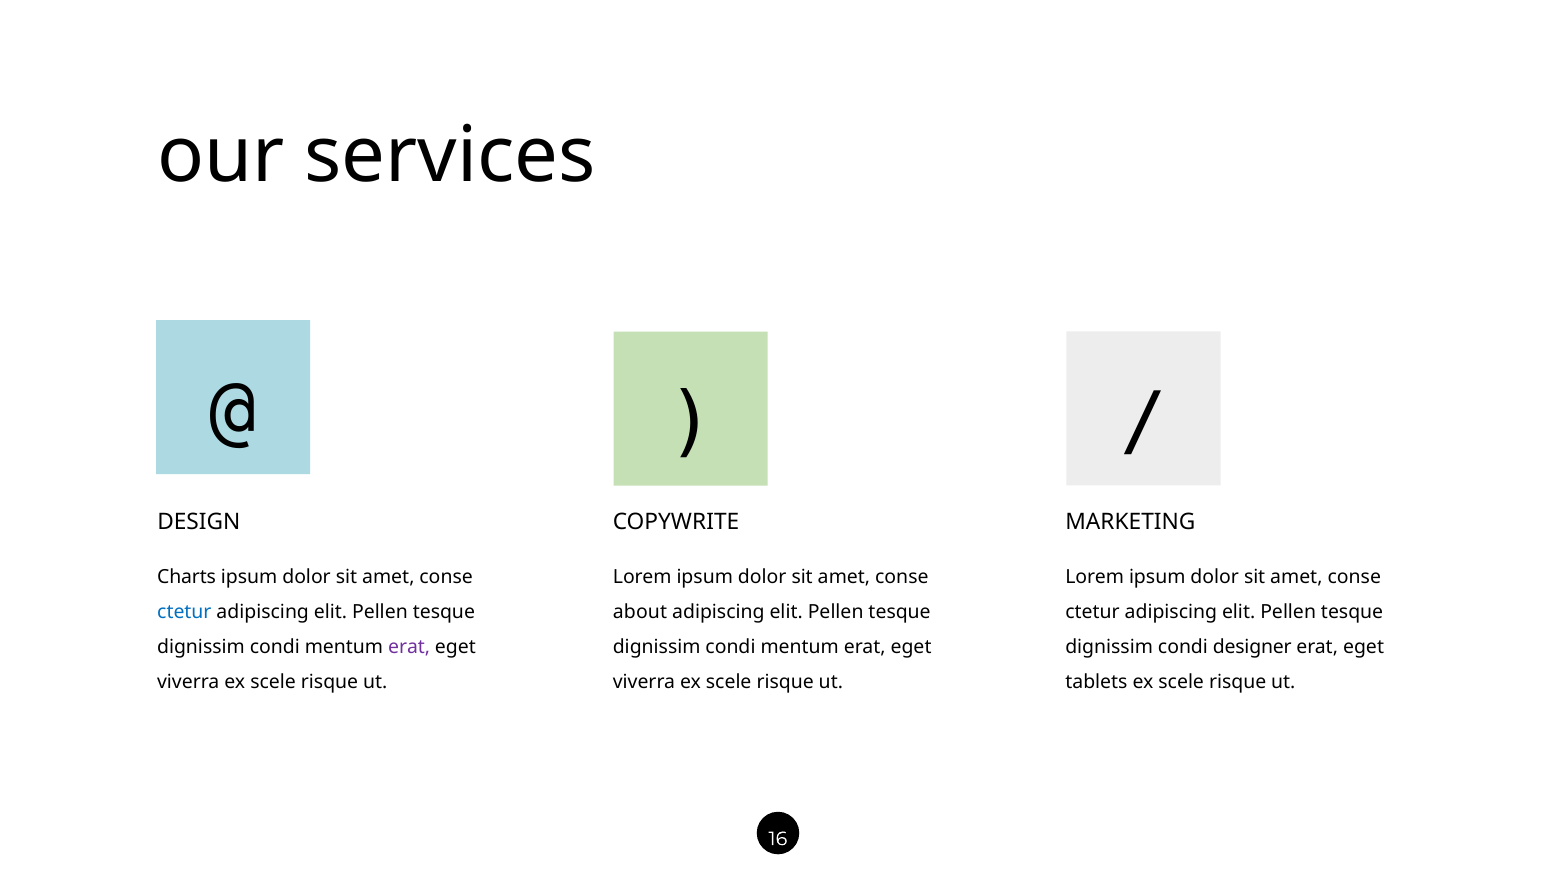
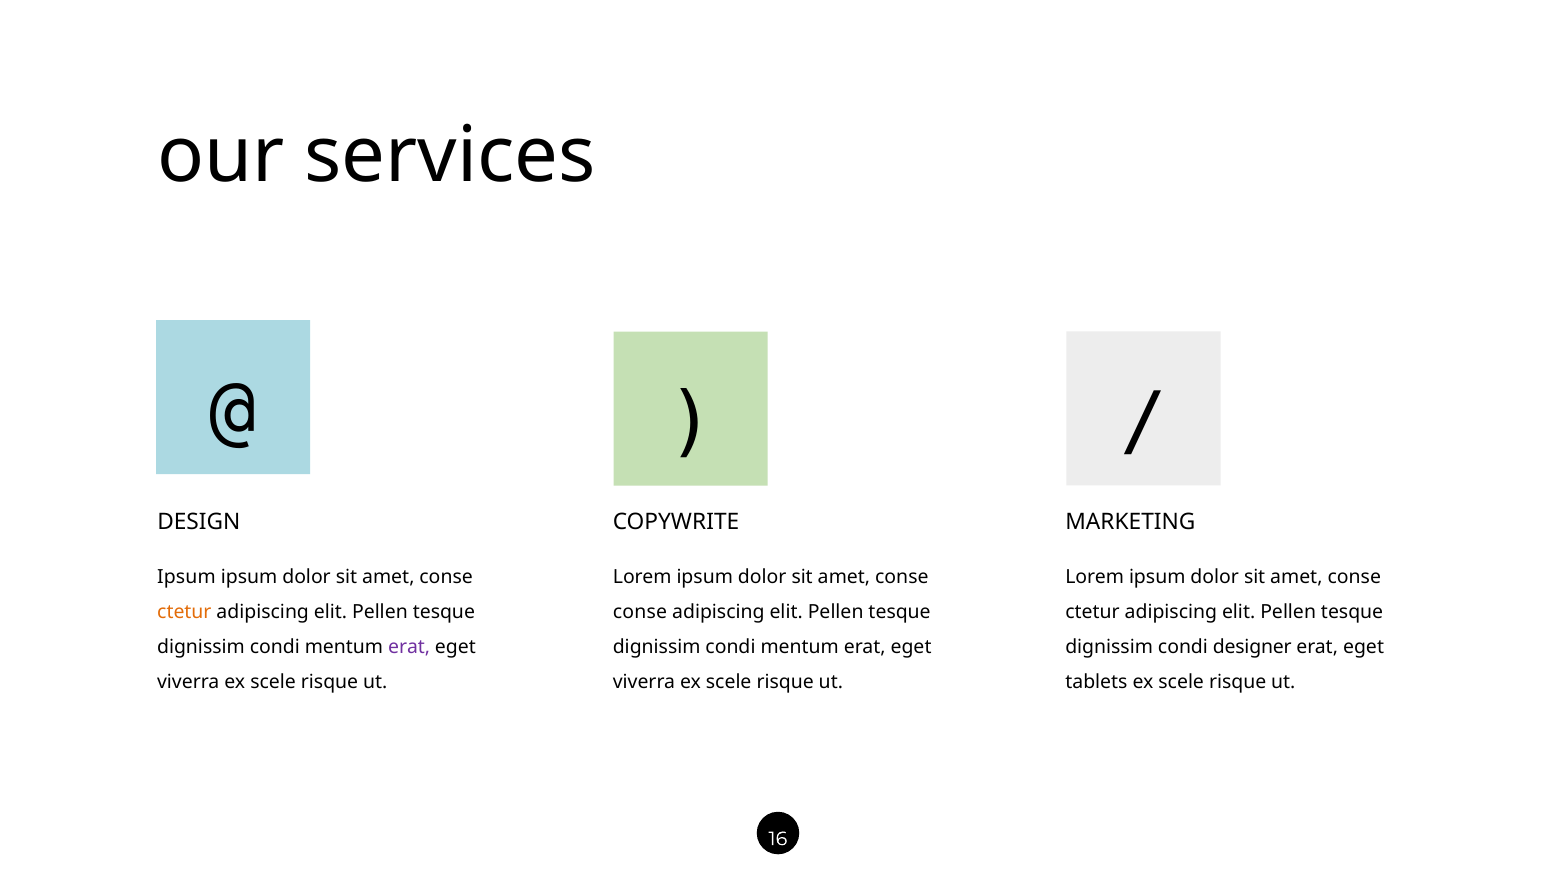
Charts at (187, 577): Charts -> Ipsum
ctetur at (184, 612) colour: blue -> orange
about at (640, 612): about -> conse
